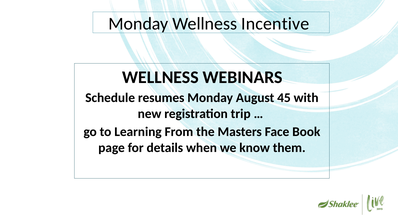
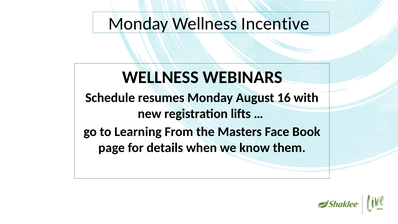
45: 45 -> 16
trip: trip -> lifts
